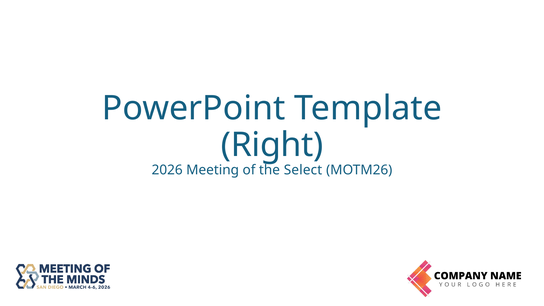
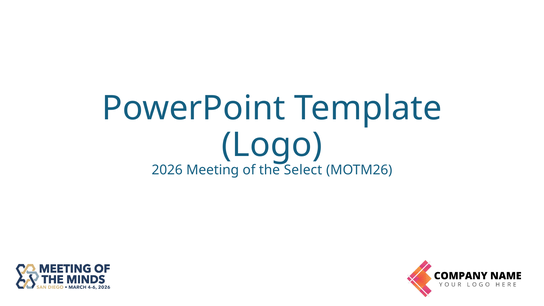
Right: Right -> Logo
